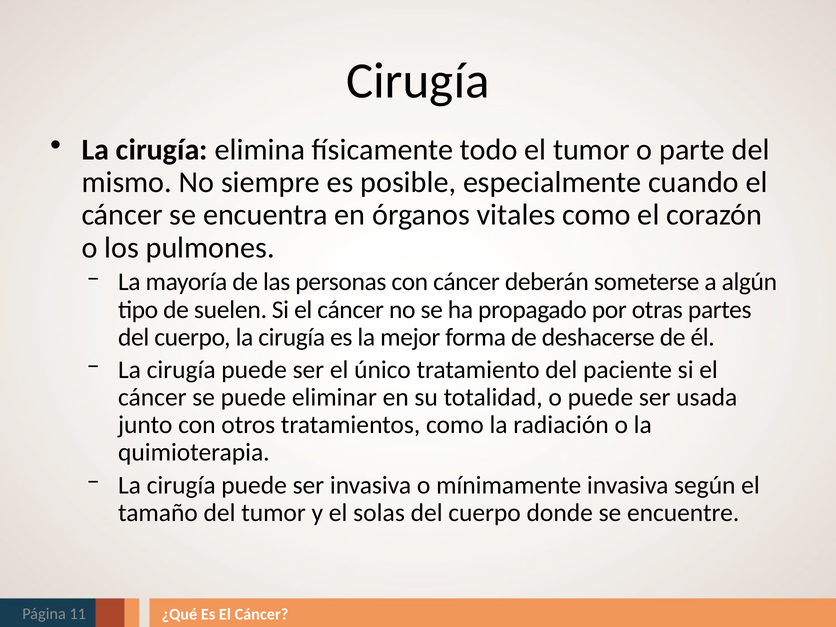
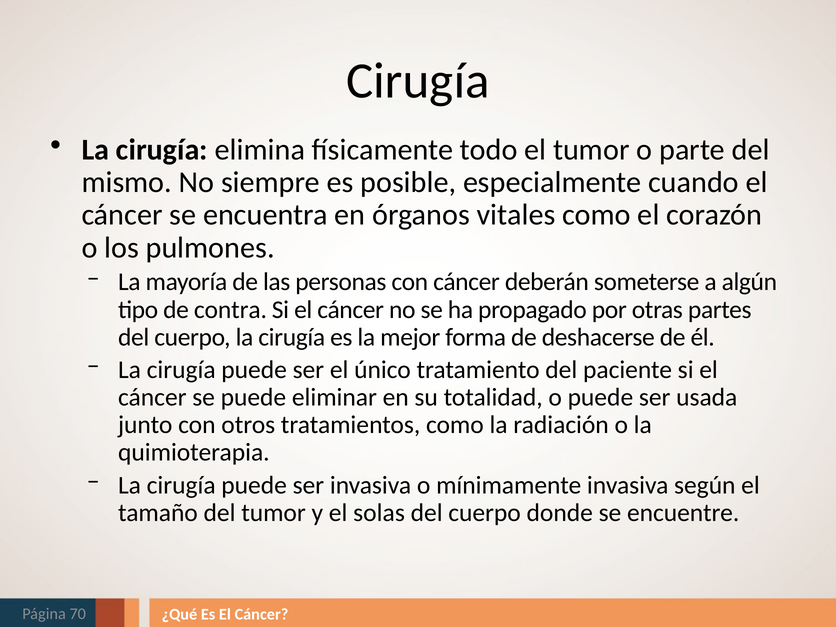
suelen: suelen -> contra
11: 11 -> 70
